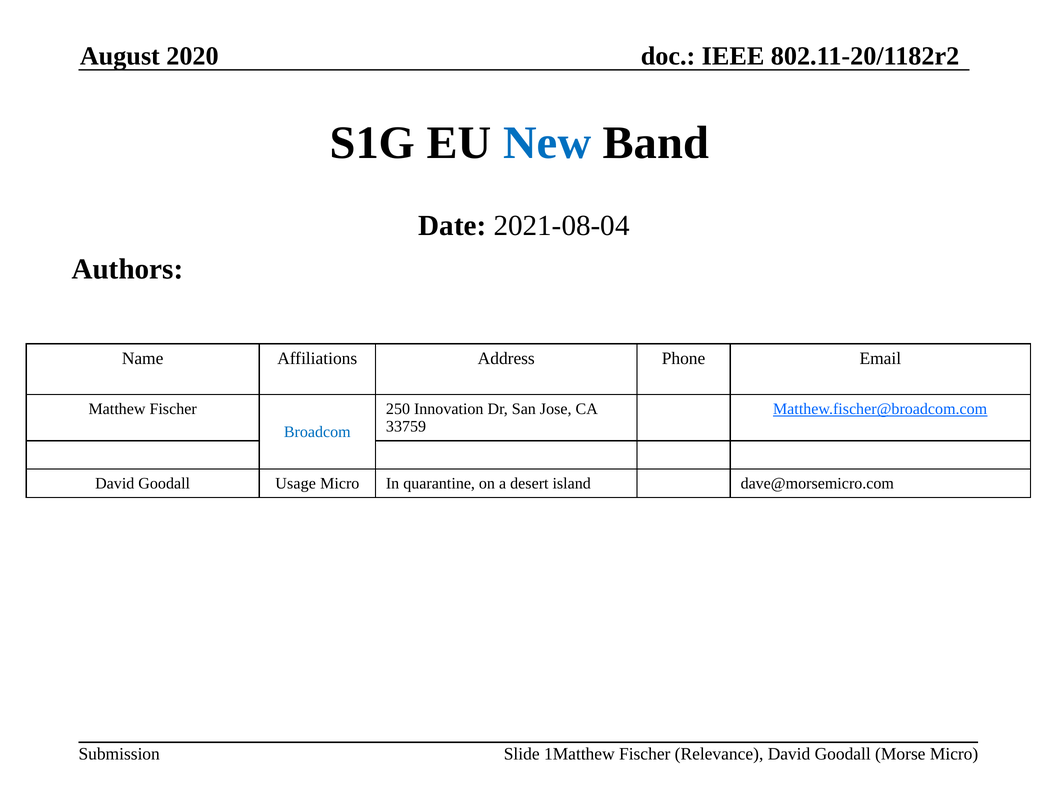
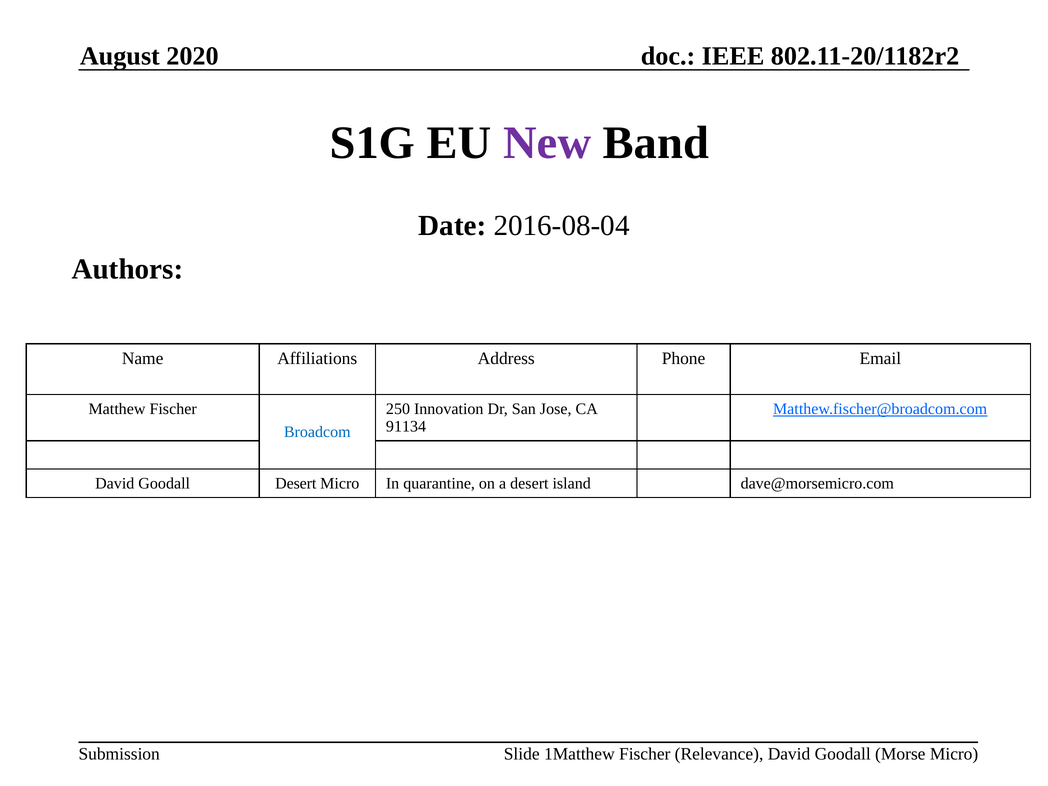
New colour: blue -> purple
2021-08-04: 2021-08-04 -> 2016-08-04
33759: 33759 -> 91134
Goodall Usage: Usage -> Desert
